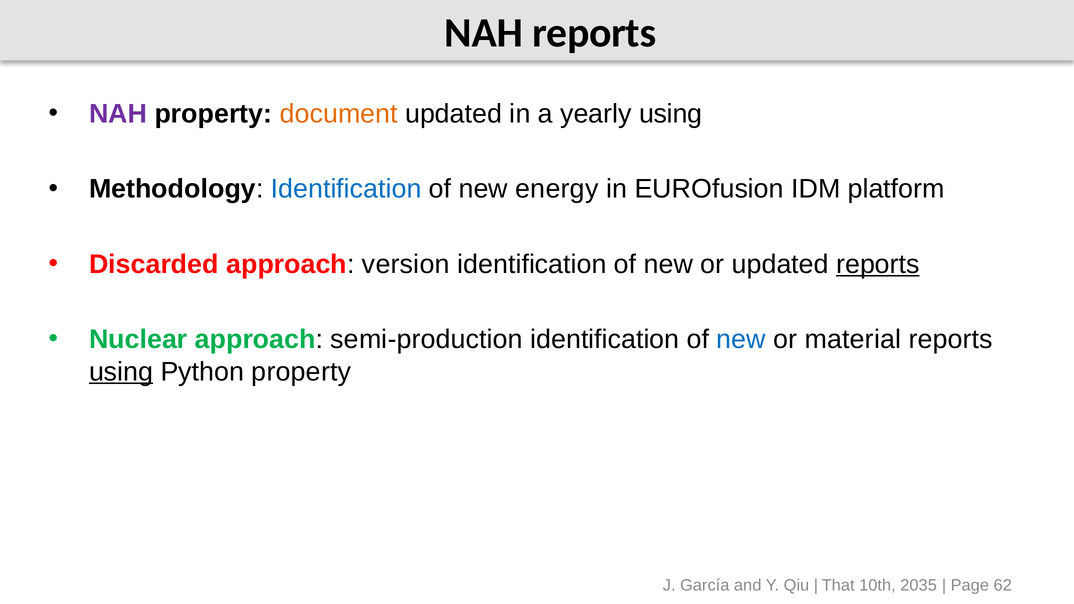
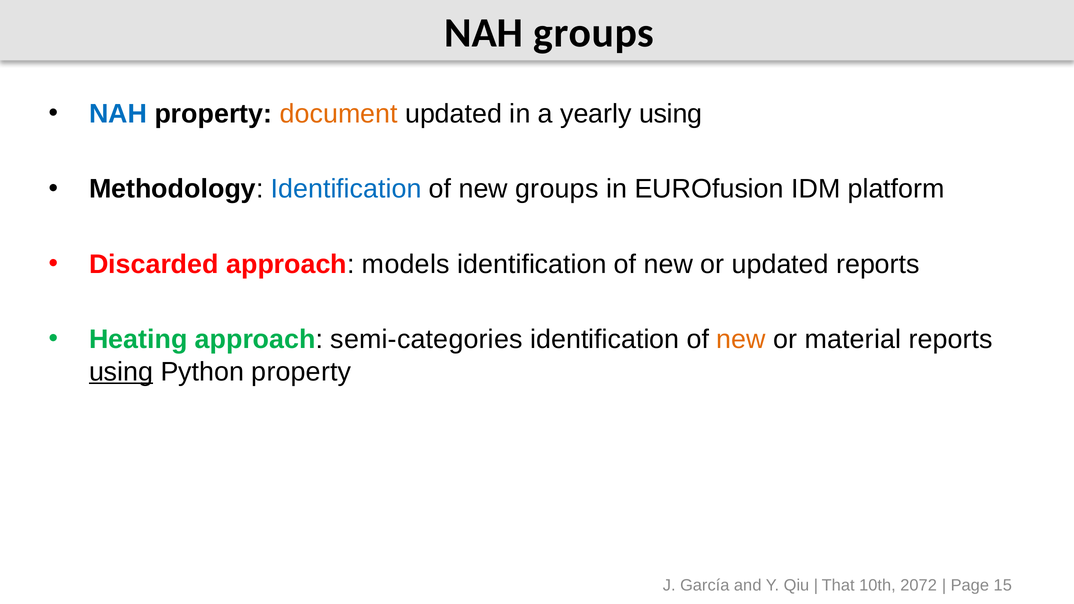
NAH reports: reports -> groups
NAH at (118, 114) colour: purple -> blue
new energy: energy -> groups
version: version -> models
reports at (878, 264) underline: present -> none
Nuclear: Nuclear -> Heating
semi-production: semi-production -> semi-categories
new at (741, 340) colour: blue -> orange
2035: 2035 -> 2072
62: 62 -> 15
